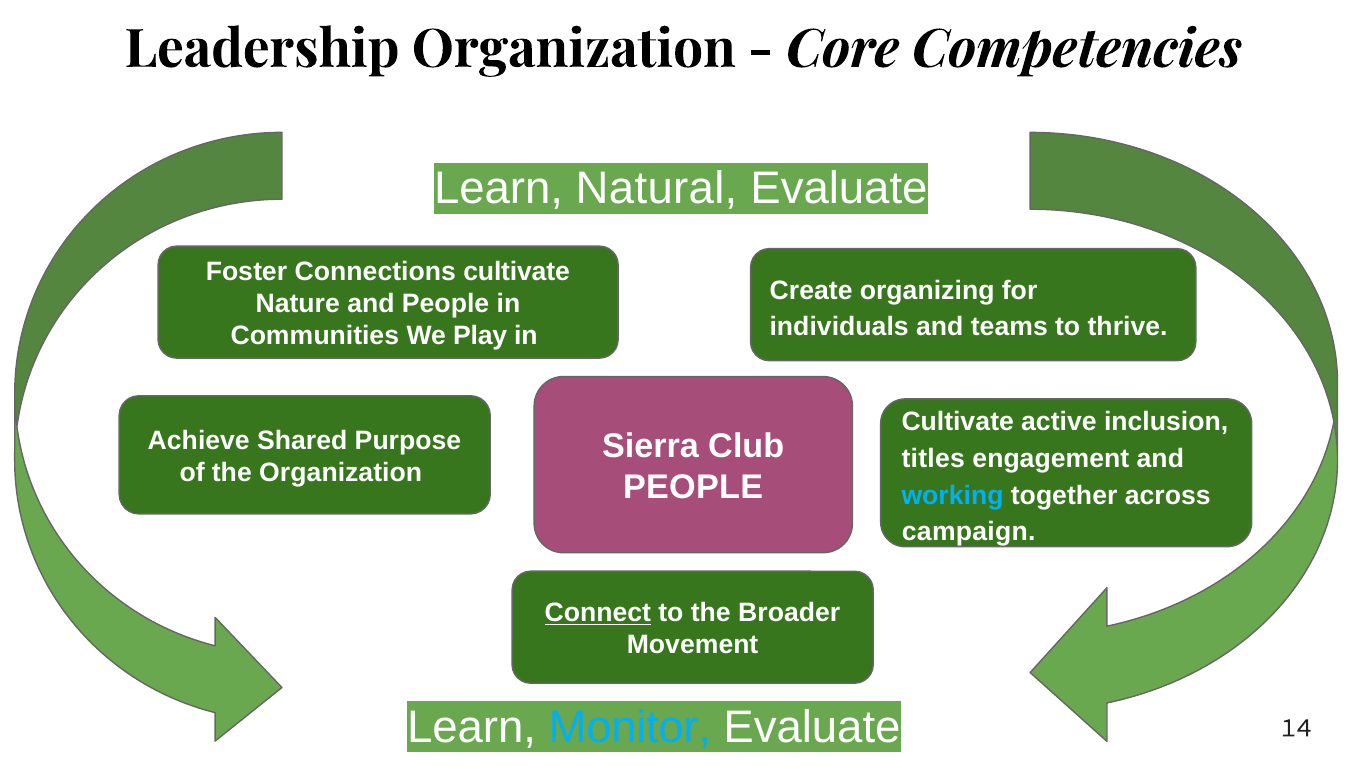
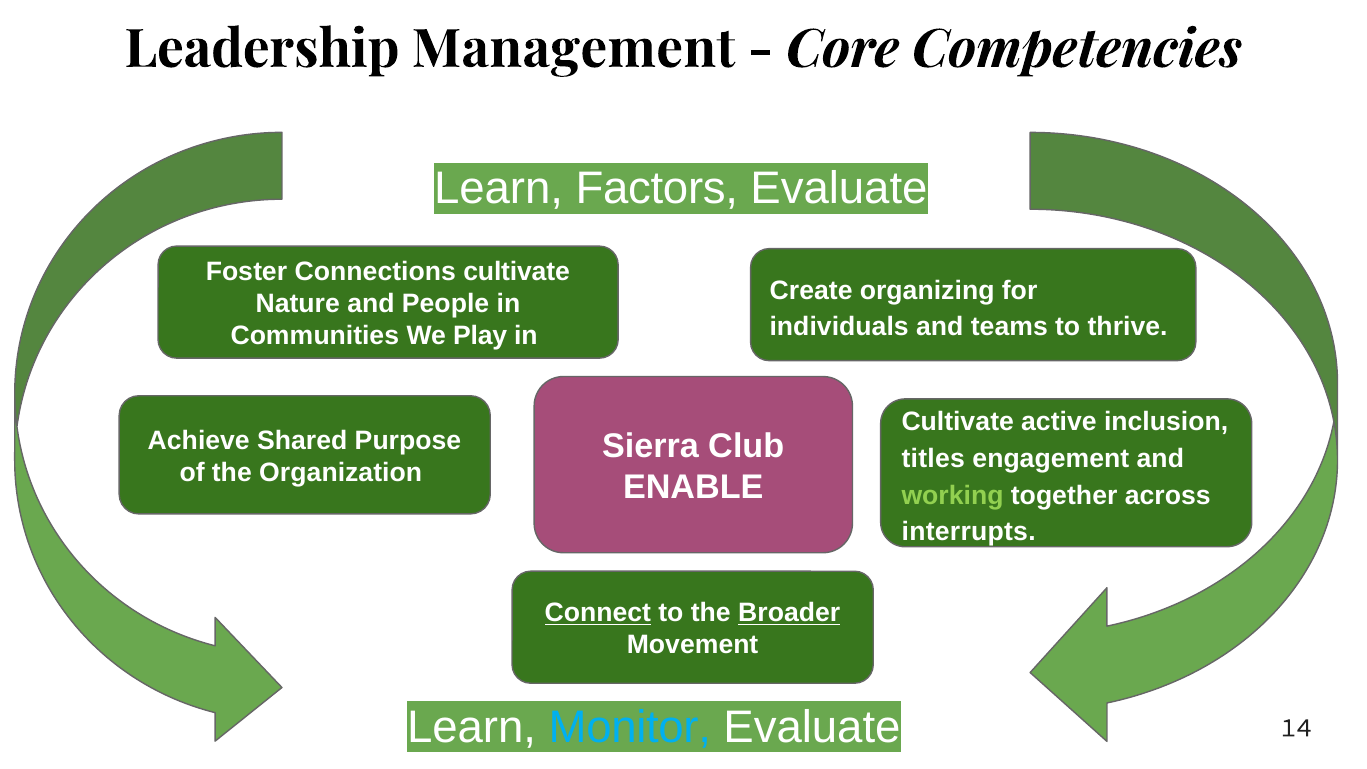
Leadership Organization: Organization -> Management
Natural: Natural -> Factors
PEOPLE at (693, 487): PEOPLE -> ENABLE
working colour: light blue -> light green
campaign: campaign -> interrupts
Broader underline: none -> present
